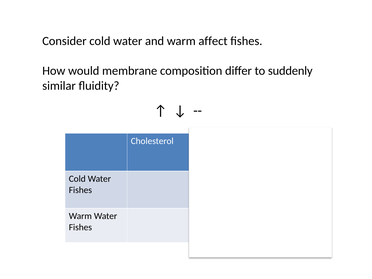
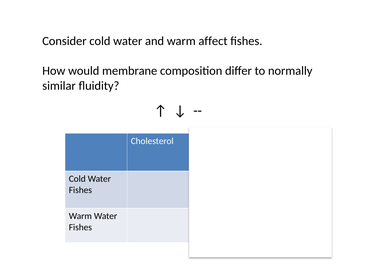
suddenly: suddenly -> normally
